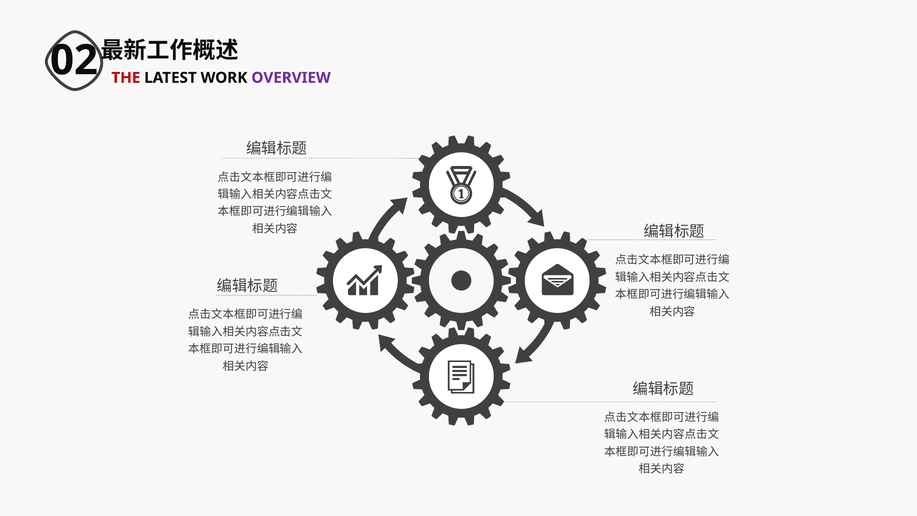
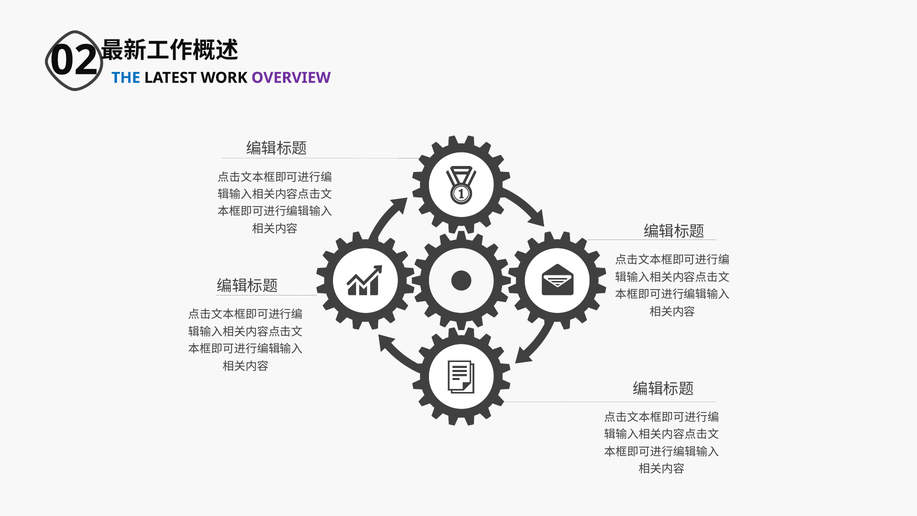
THE colour: red -> blue
